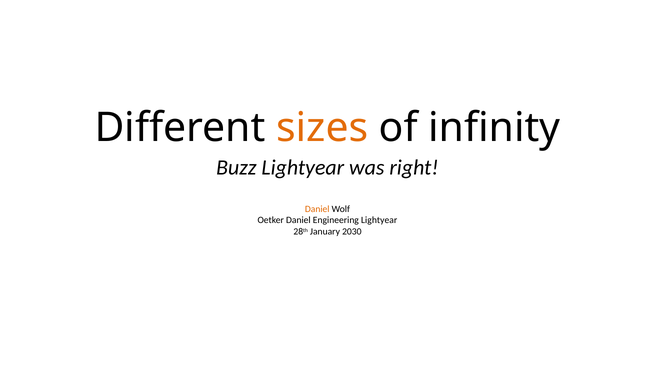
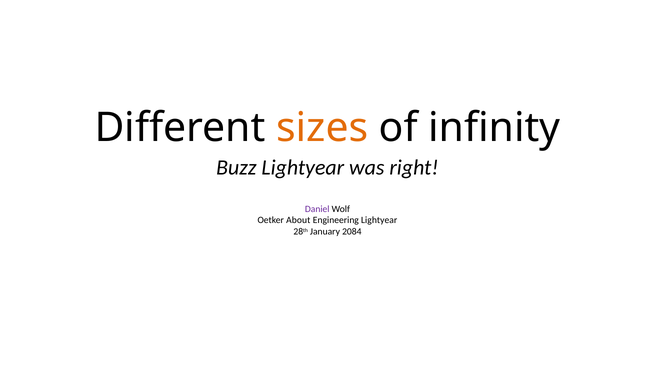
Daniel at (317, 209) colour: orange -> purple
Oetker Daniel: Daniel -> About
2030: 2030 -> 2084
